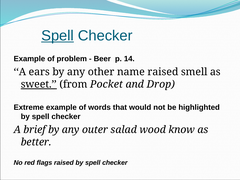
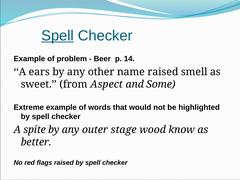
sweet underline: present -> none
Pocket: Pocket -> Aspect
Drop: Drop -> Some
brief: brief -> spite
salad: salad -> stage
